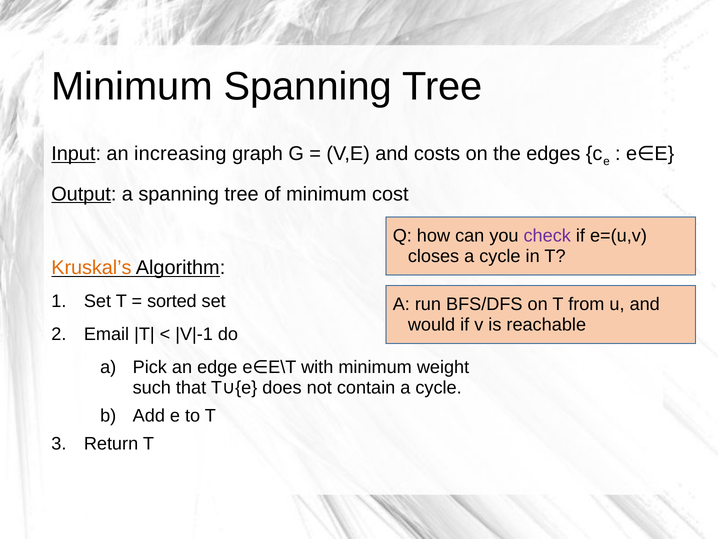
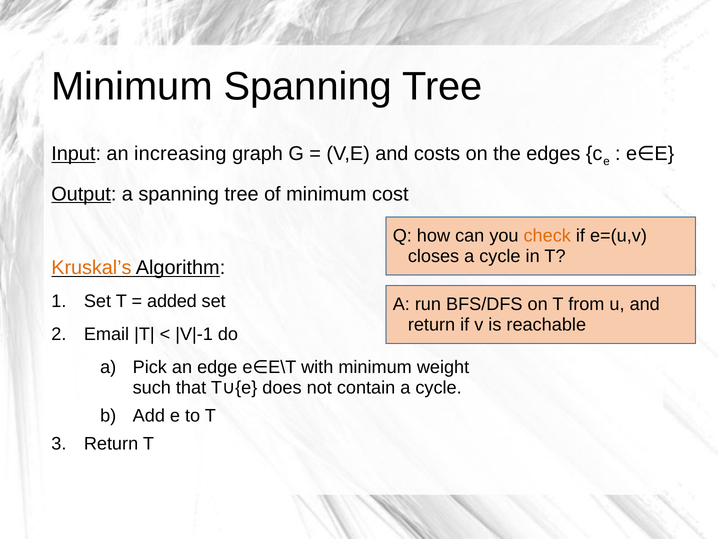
check colour: purple -> orange
sorted: sorted -> added
would at (432, 324): would -> return
